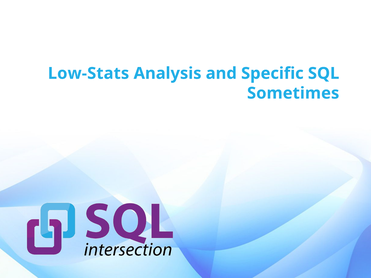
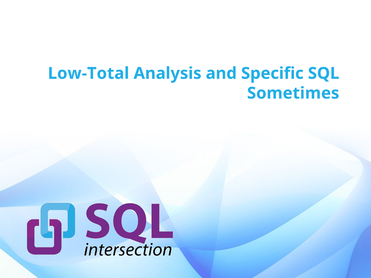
Low-Stats: Low-Stats -> Low-Total
